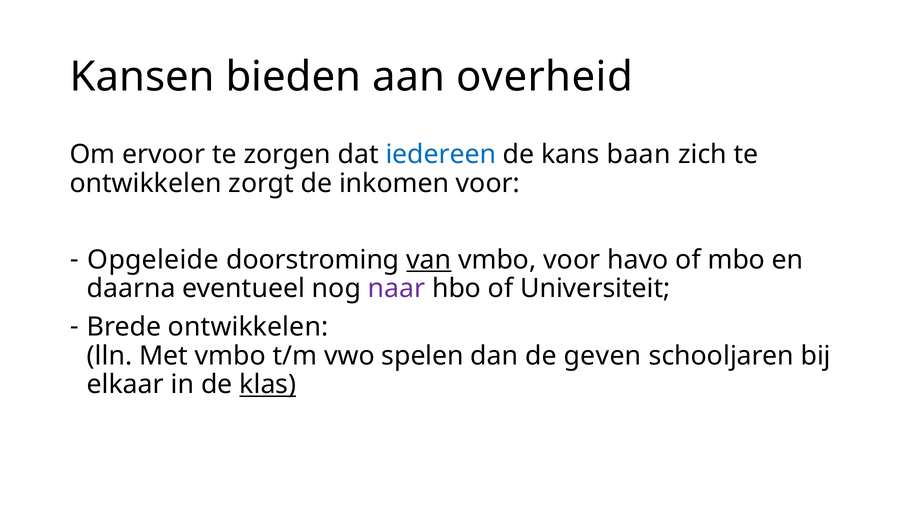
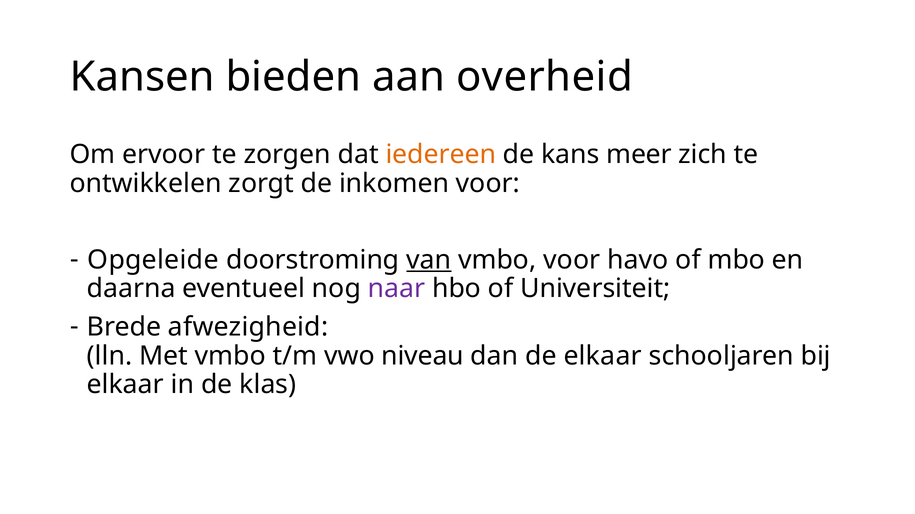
iedereen colour: blue -> orange
baan: baan -> meer
Brede ontwikkelen: ontwikkelen -> afwezigheid
spelen: spelen -> niveau
de geven: geven -> elkaar
klas underline: present -> none
